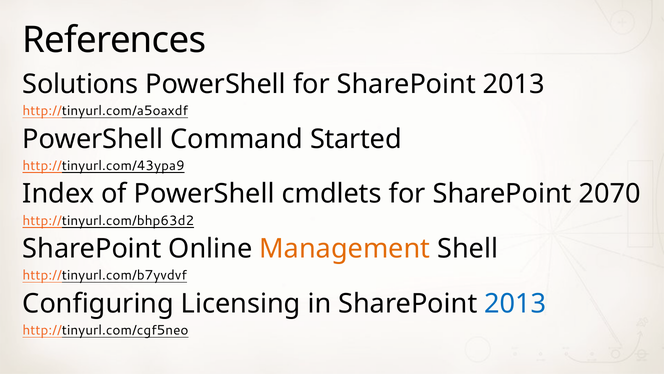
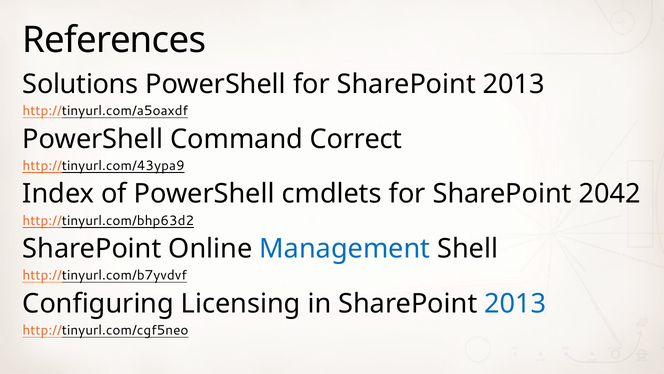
Started: Started -> Correct
2070: 2070 -> 2042
Management colour: orange -> blue
